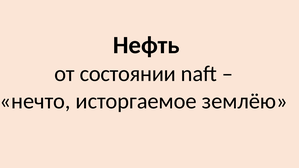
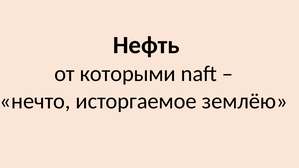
состоянии: состоянии -> которыми
